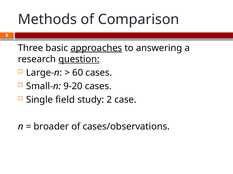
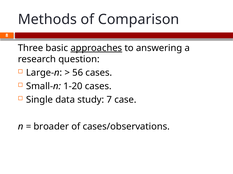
question underline: present -> none
60: 60 -> 56
9-20: 9-20 -> 1-20
field: field -> data
2: 2 -> 7
